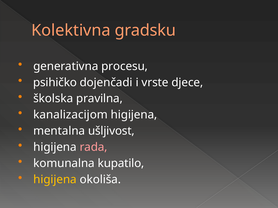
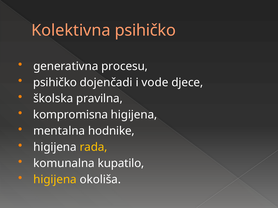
Kolektivna gradsku: gradsku -> psihičko
vrste: vrste -> vode
kanalizacijom: kanalizacijom -> kompromisna
ušljivost: ušljivost -> hodnike
rada colour: pink -> yellow
